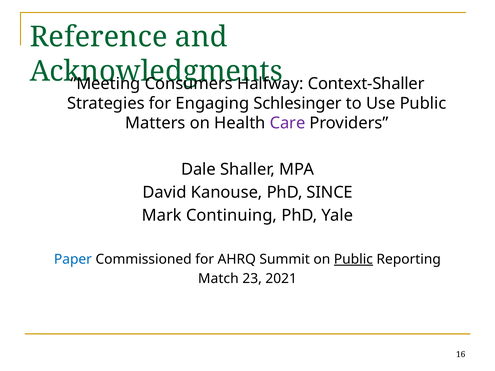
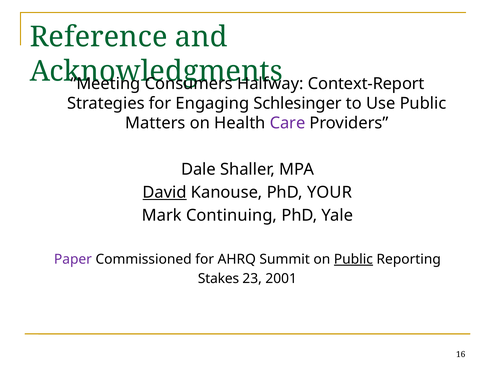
Context-Shaller: Context-Shaller -> Context-Report
David underline: none -> present
SINCE: SINCE -> YOUR
Paper colour: blue -> purple
Match: Match -> Stakes
2021: 2021 -> 2001
